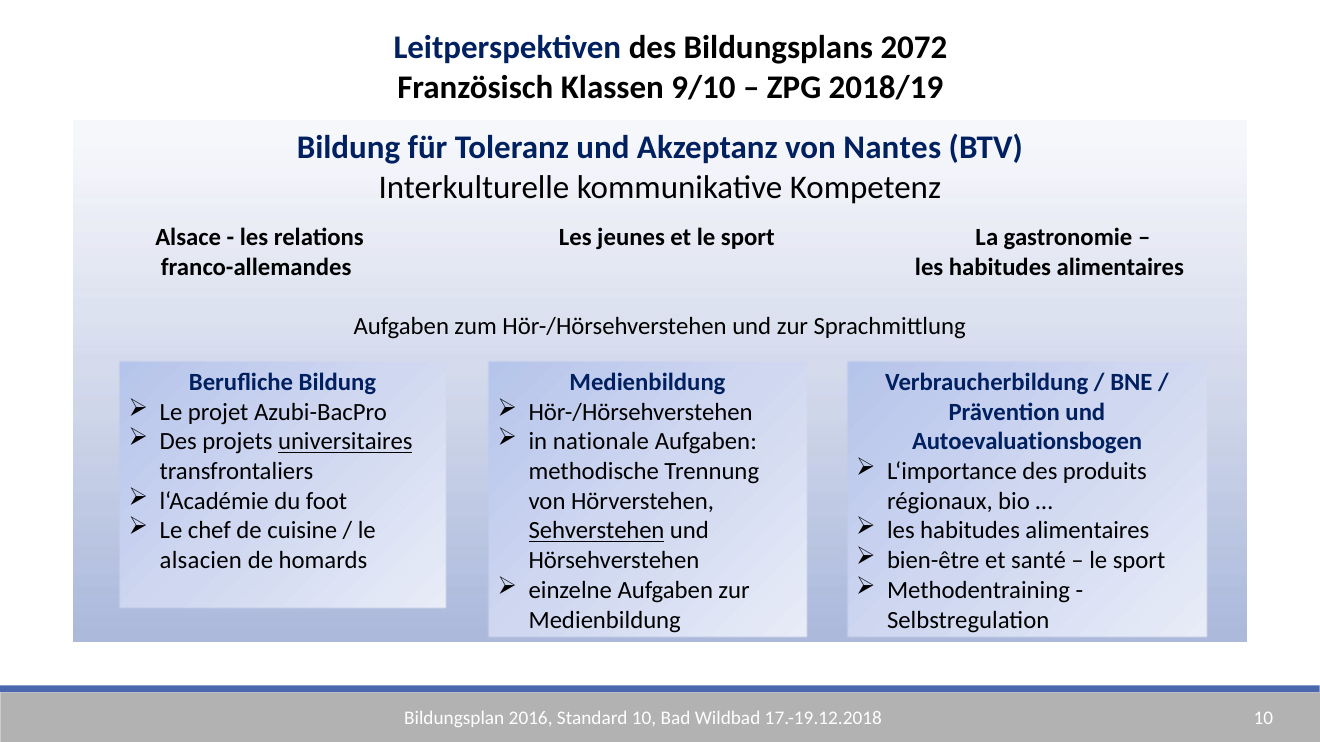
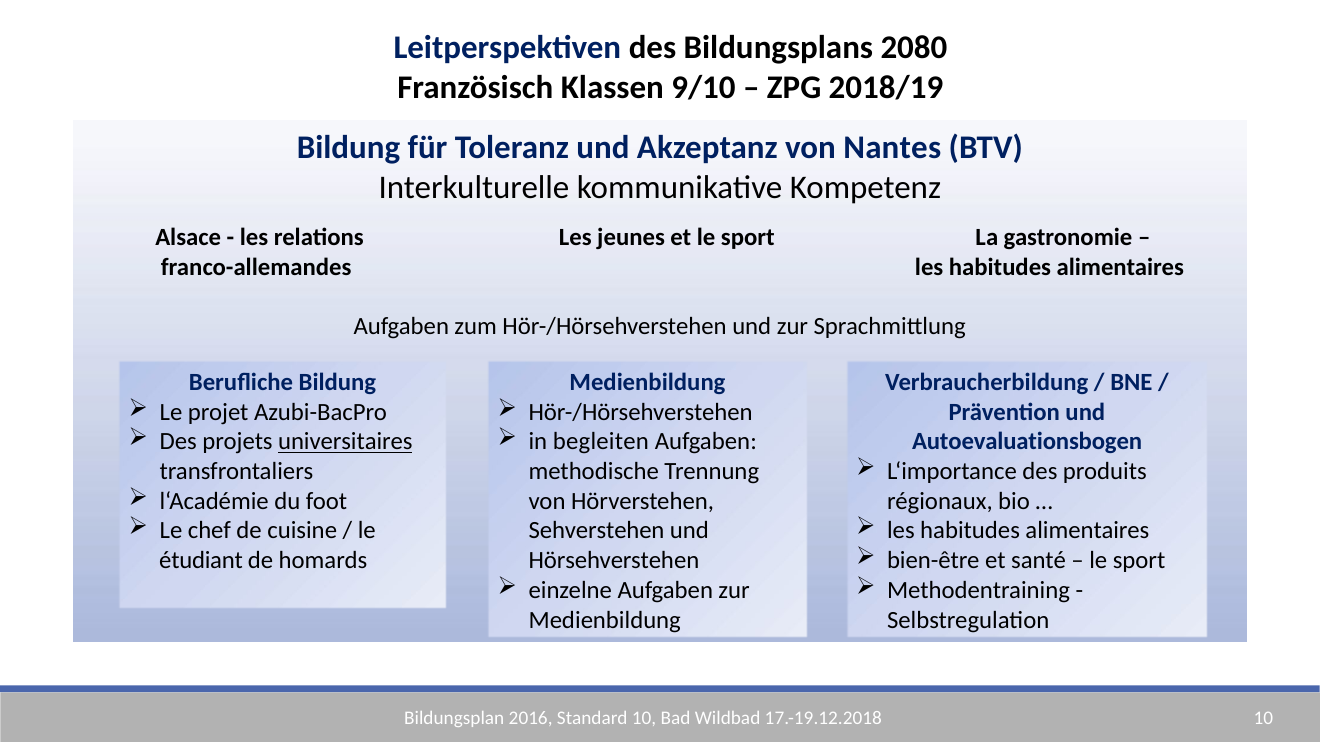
2072: 2072 -> 2080
nationale: nationale -> begleiten
Sehverstehen underline: present -> none
alsacien: alsacien -> étudiant
